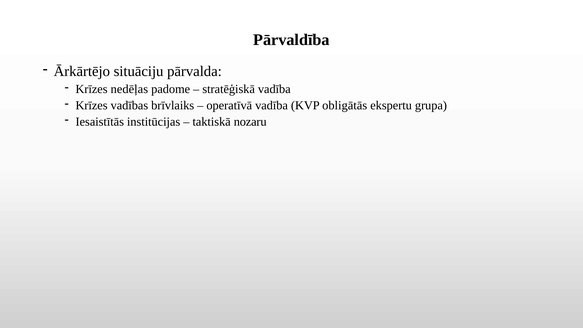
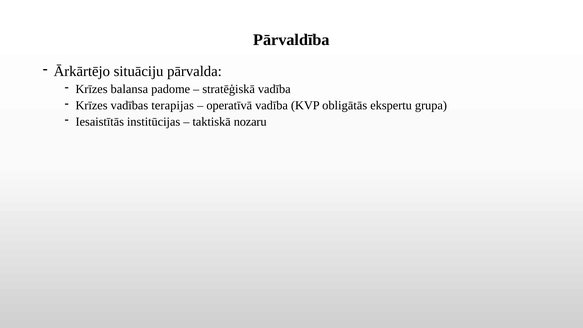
nedēļas: nedēļas -> balansa
brīvlaiks: brīvlaiks -> terapijas
